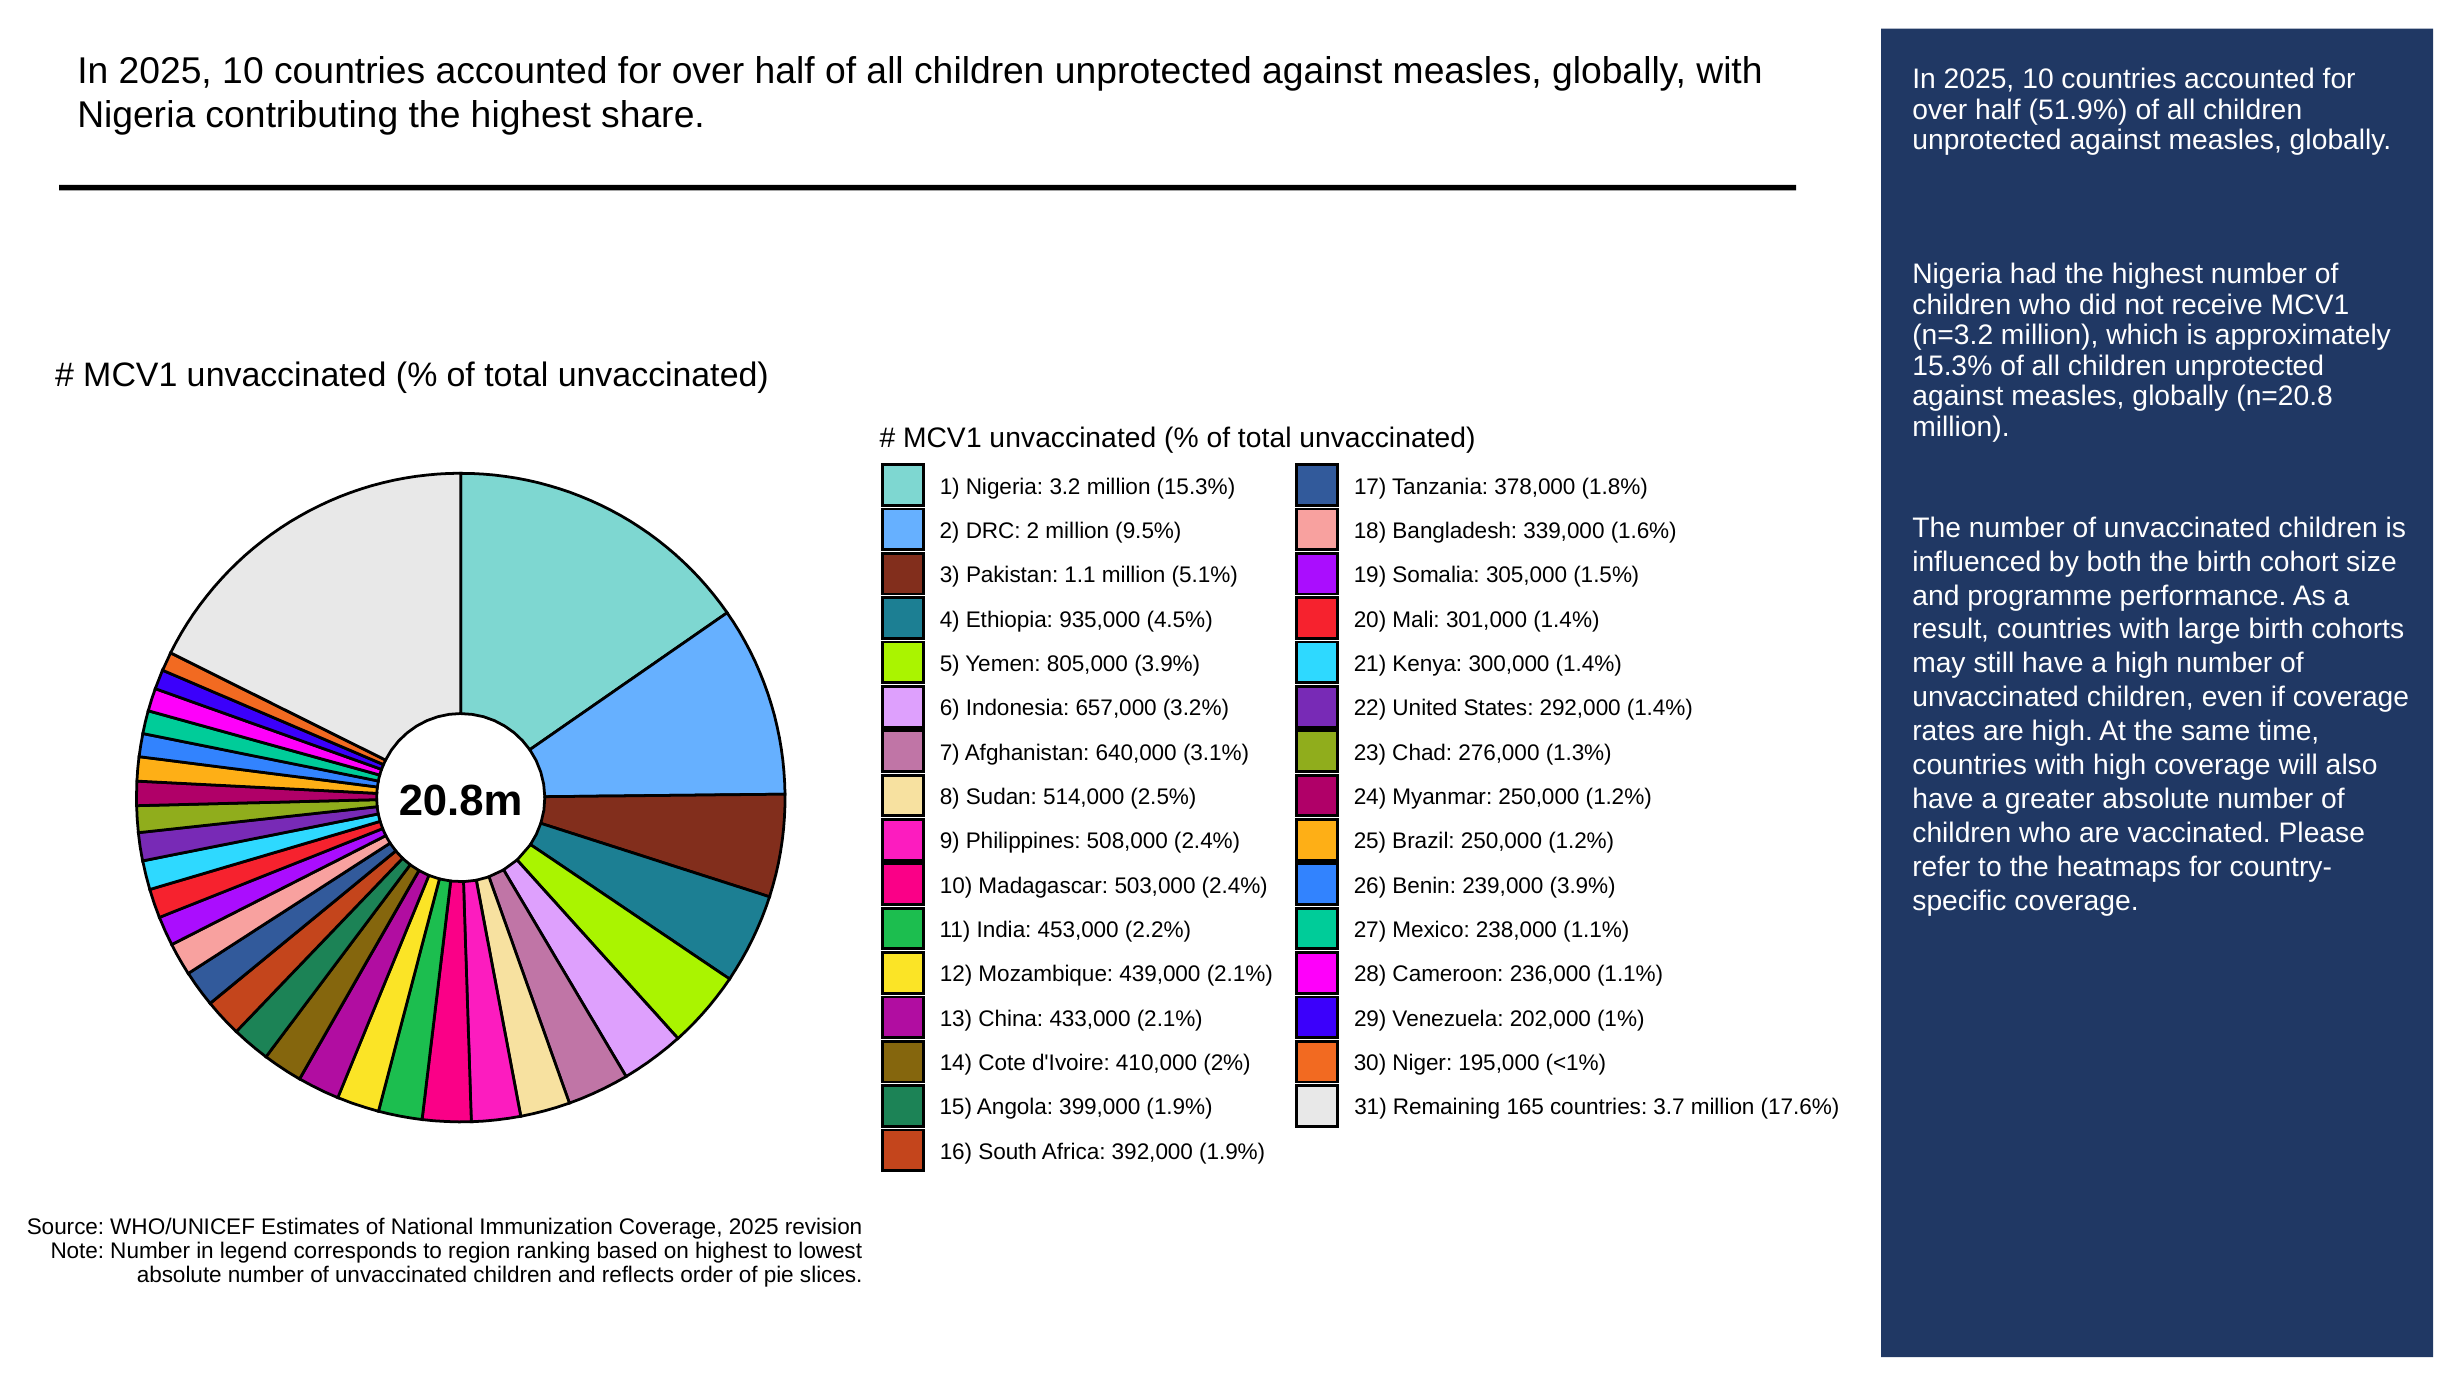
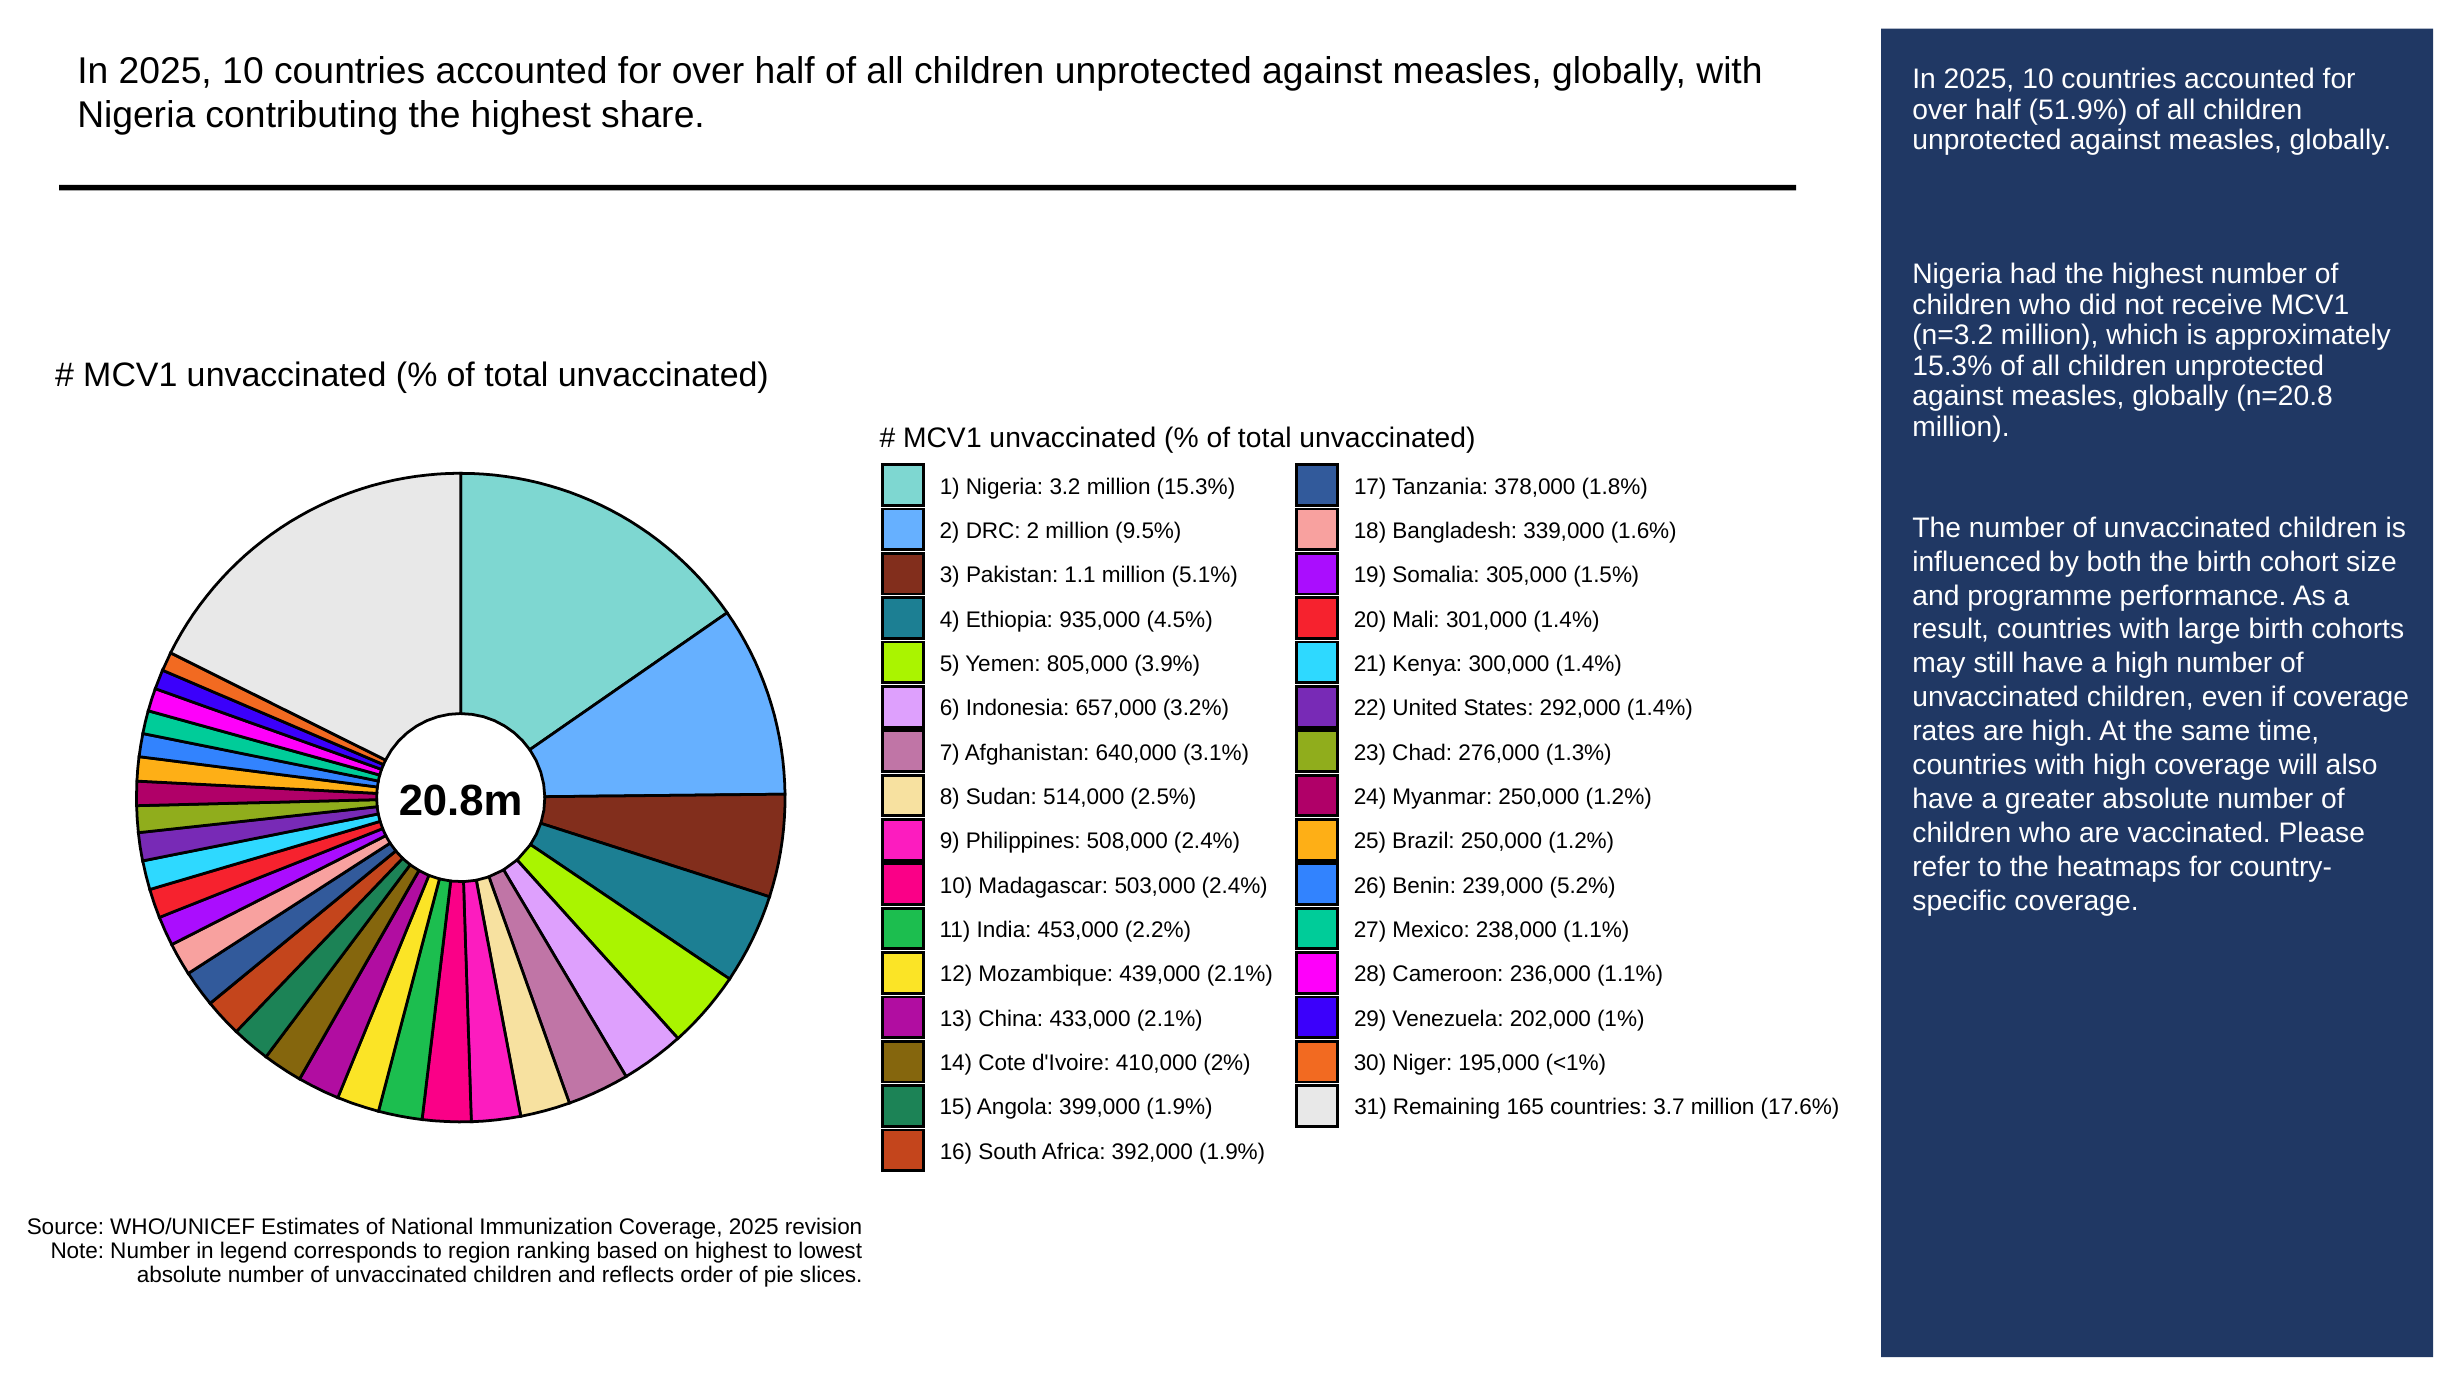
239,000 3.9%: 3.9% -> 5.2%
